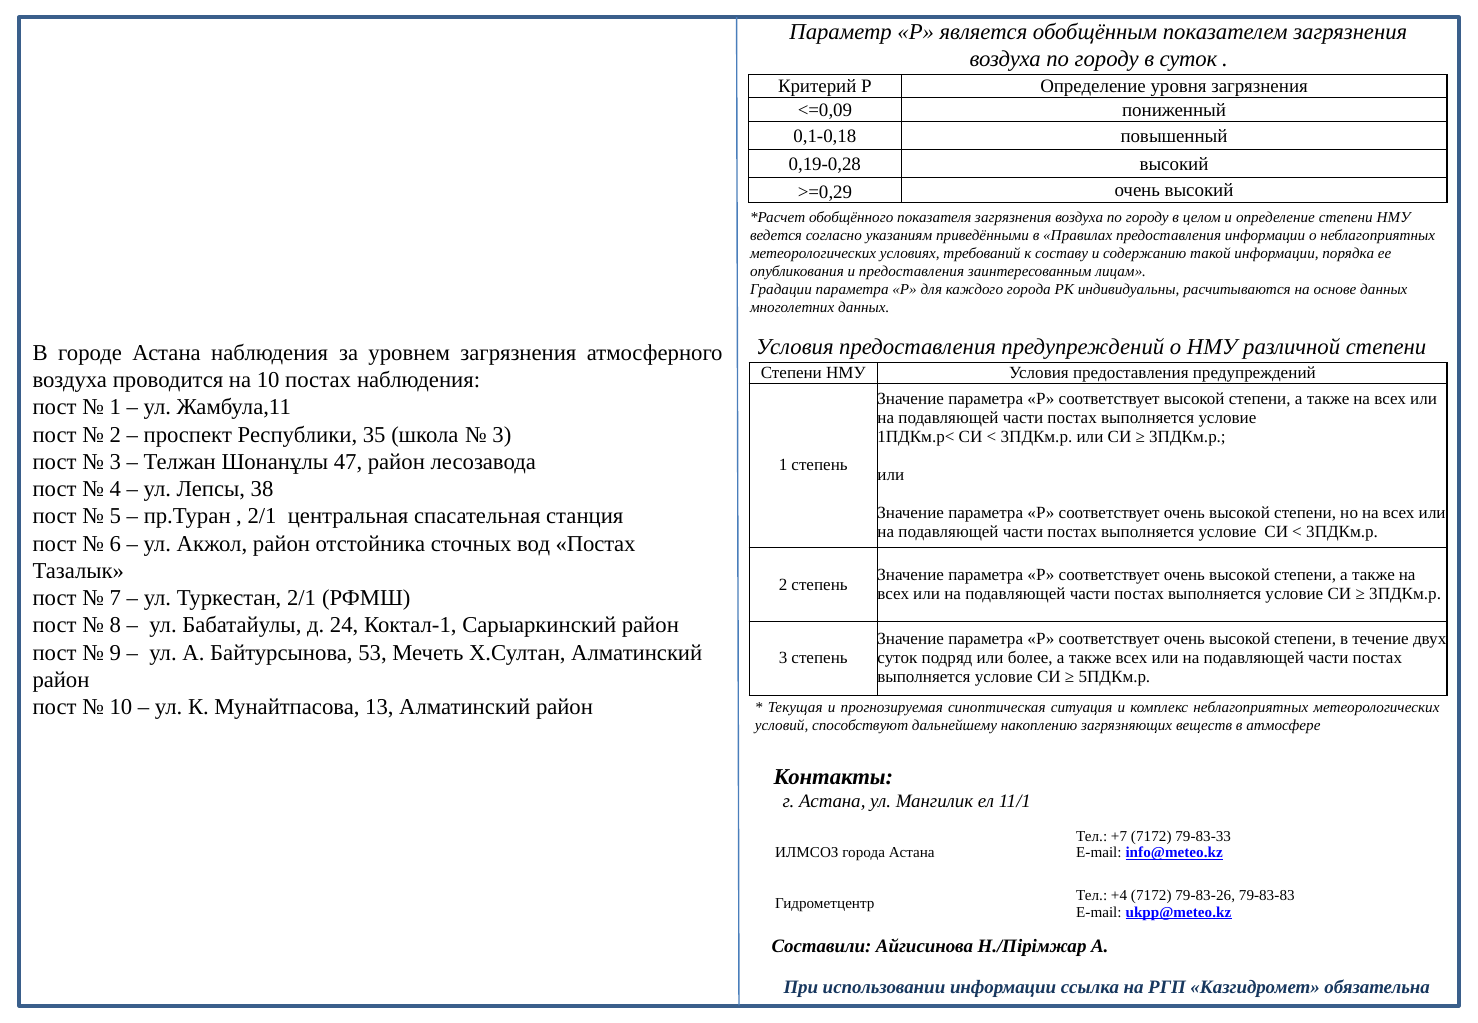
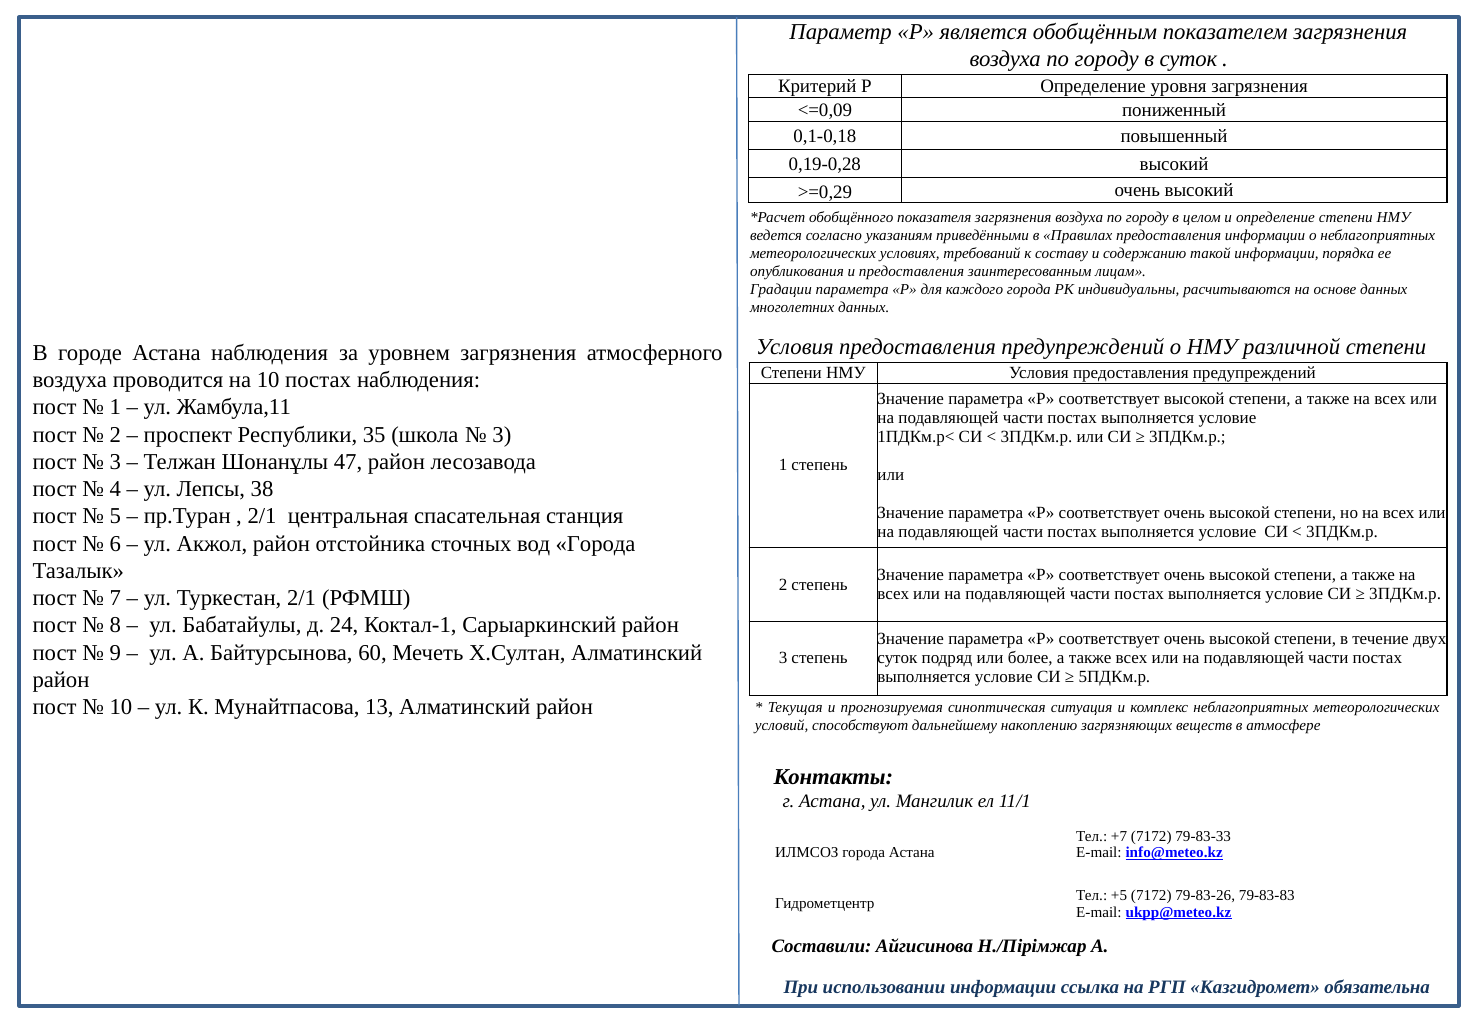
вод Постах: Постах -> Города
53: 53 -> 60
+4: +4 -> +5
